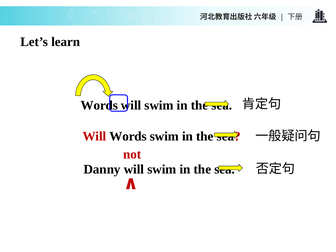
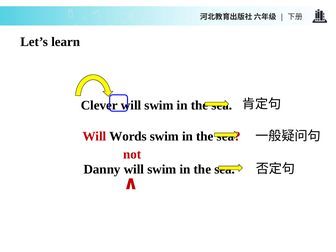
Words at (99, 105): Words -> Clever
